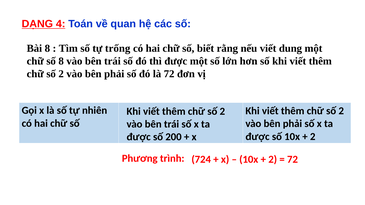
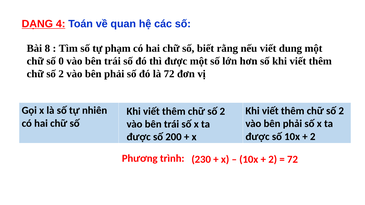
trống: trống -> phạm
số 8: 8 -> 0
724: 724 -> 230
